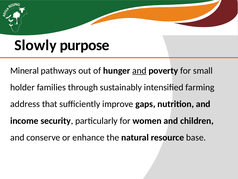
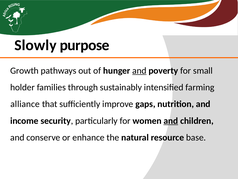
Mineral: Mineral -> Growth
address: address -> alliance
and at (171, 120) underline: none -> present
